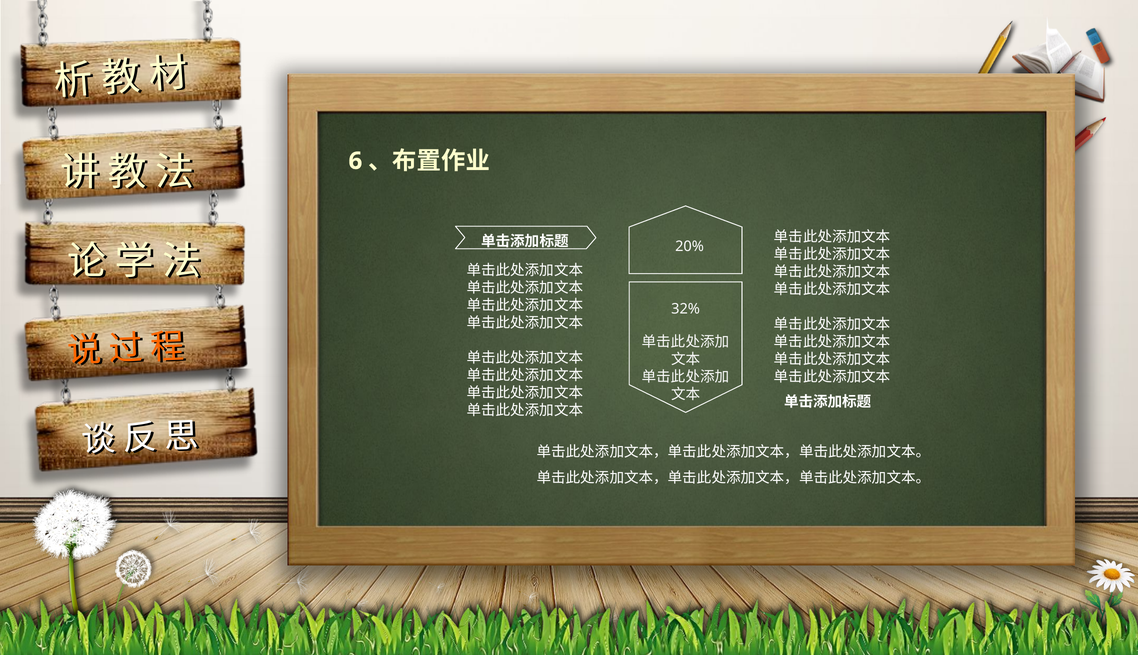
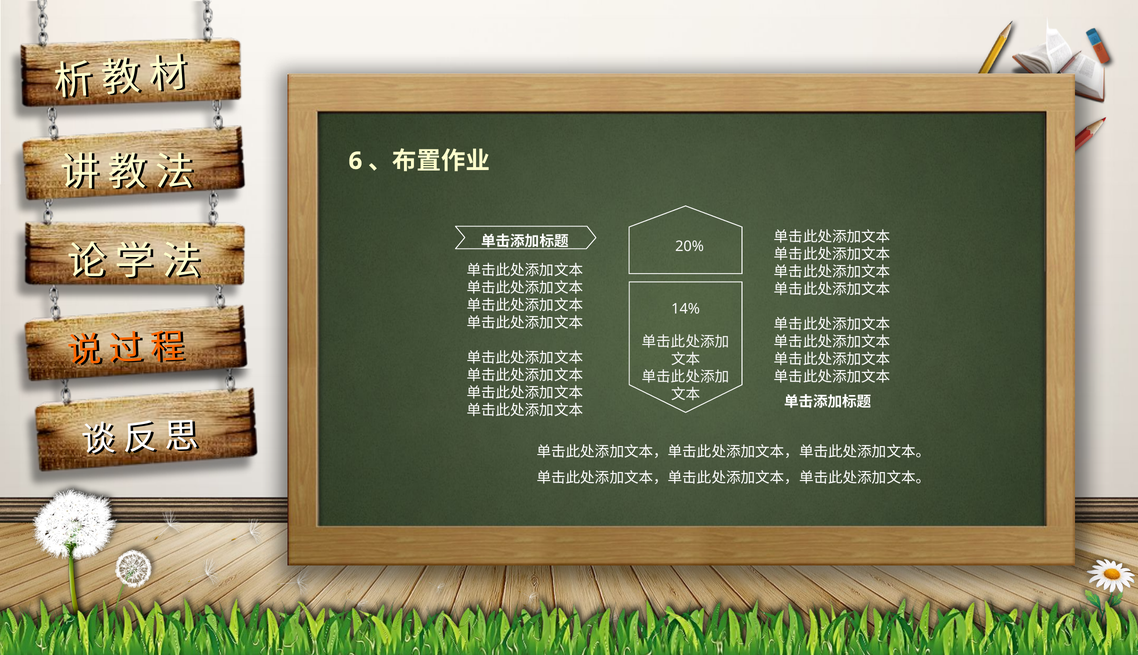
32%: 32% -> 14%
